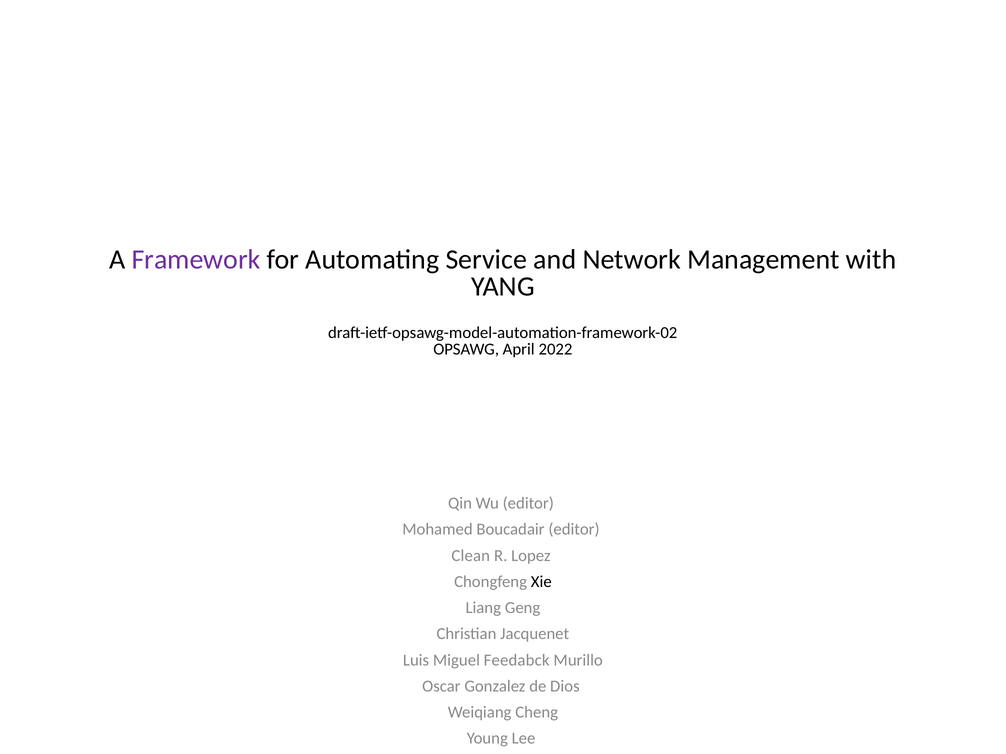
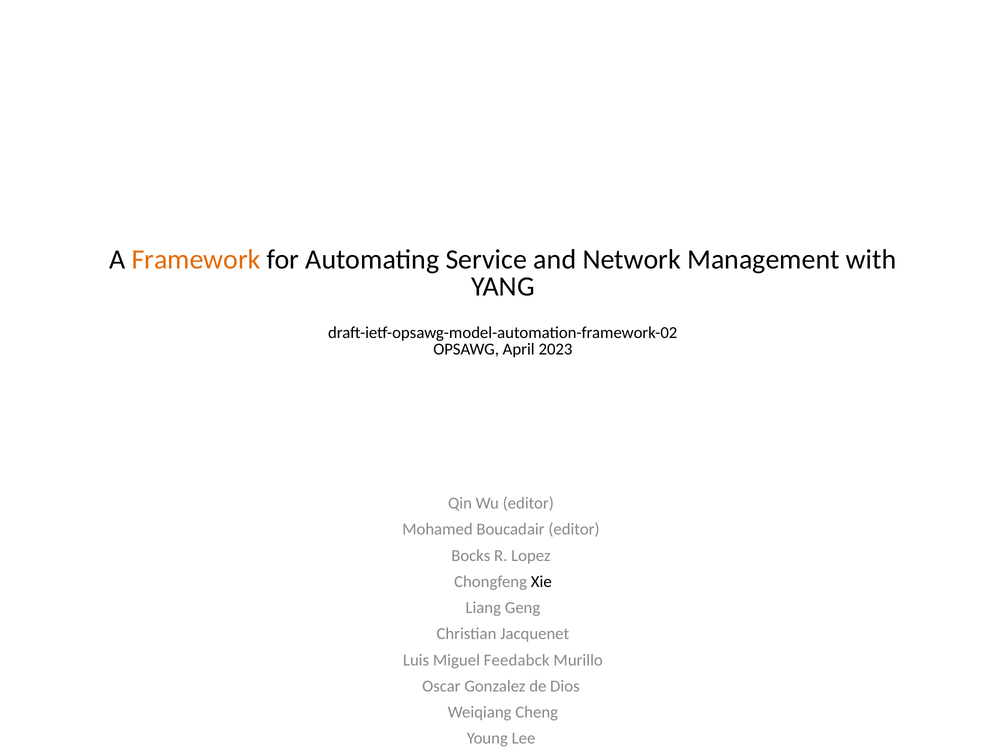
Framework colour: purple -> orange
2022: 2022 -> 2023
Clean: Clean -> Bocks
